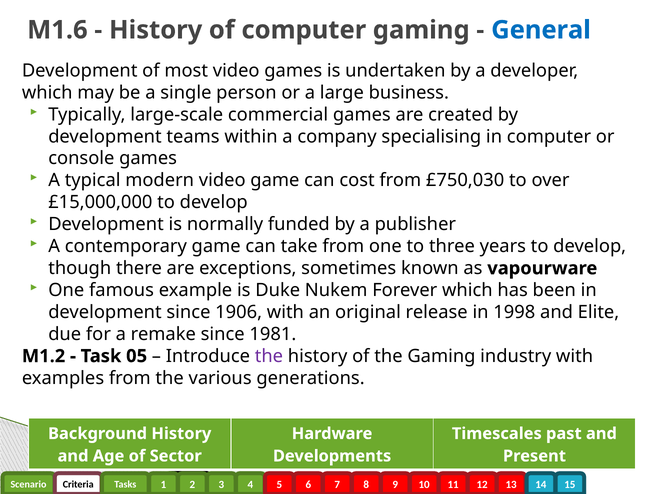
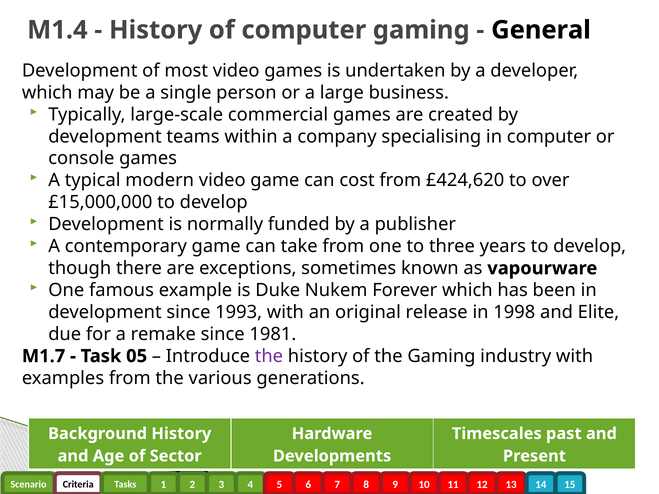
M1.6: M1.6 -> M1.4
General colour: blue -> black
£750,030: £750,030 -> £424,620
1906: 1906 -> 1993
M1.2: M1.2 -> M1.7
